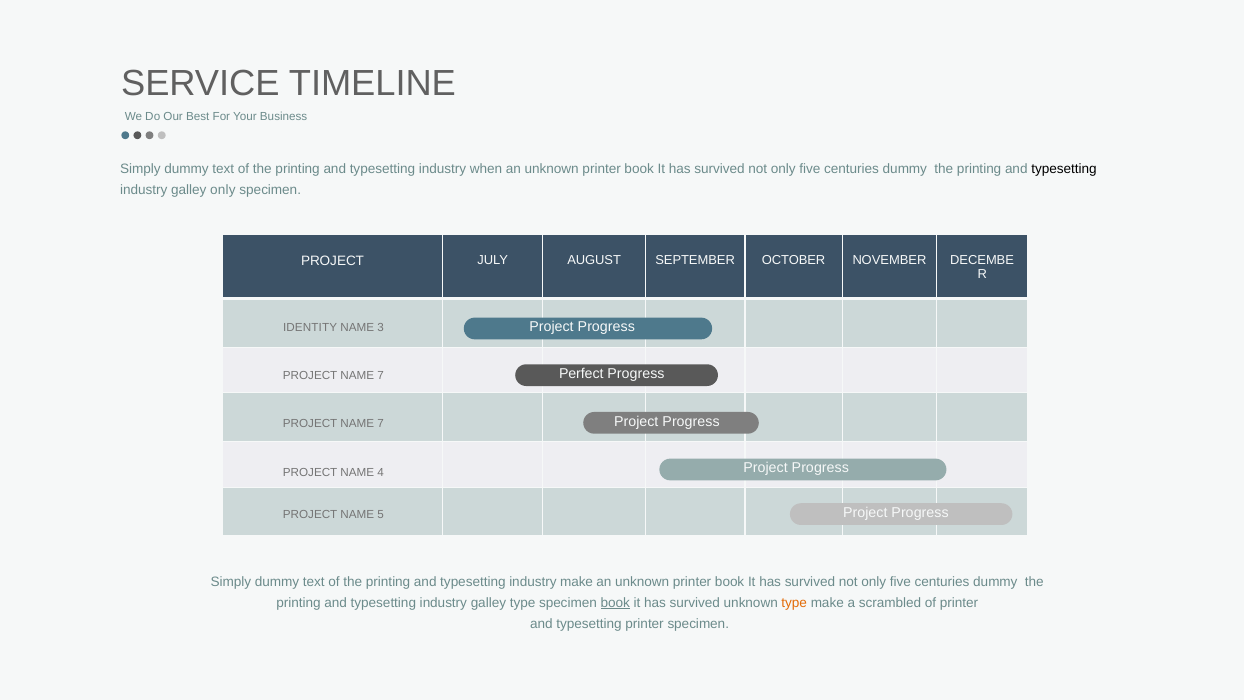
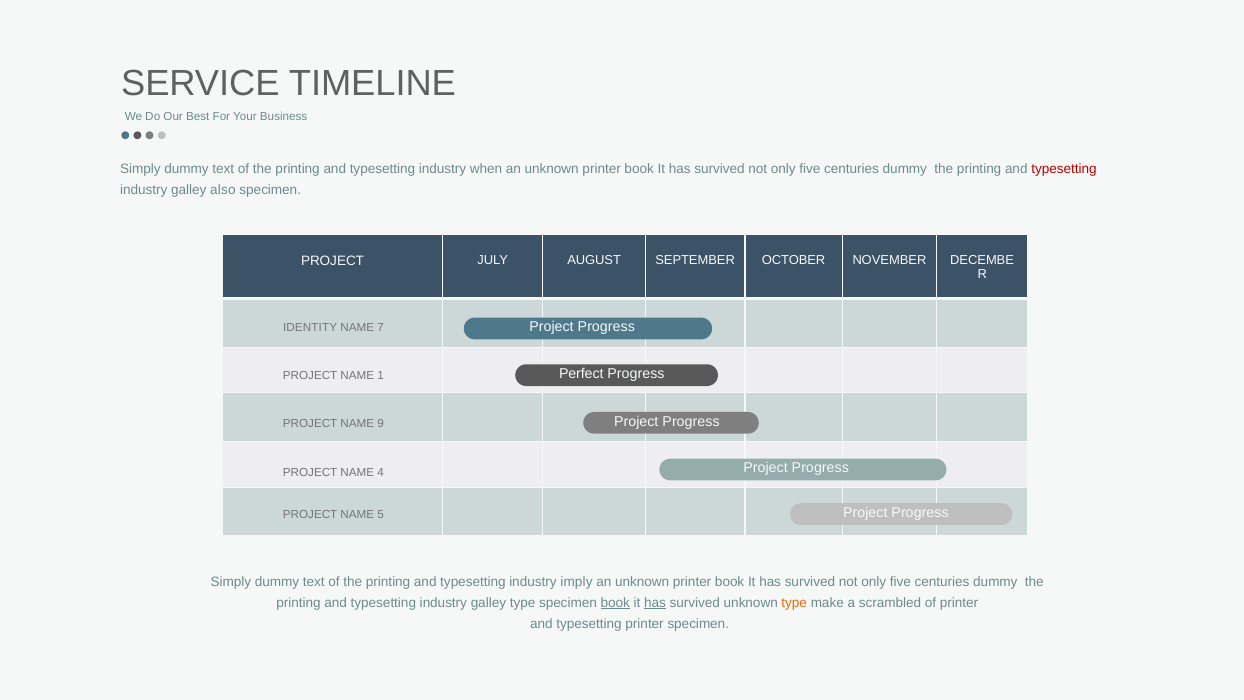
typesetting at (1064, 169) colour: black -> red
galley only: only -> also
3: 3 -> 7
7 at (381, 376): 7 -> 1
7 at (381, 424): 7 -> 9
industry make: make -> imply
has at (655, 603) underline: none -> present
